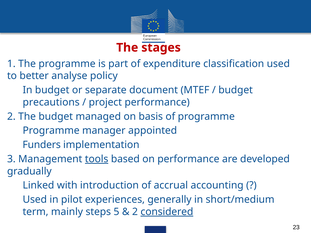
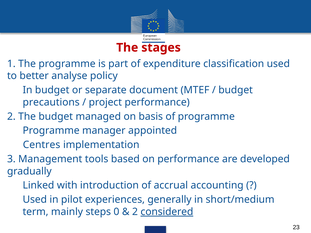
Funders: Funders -> Centres
tools underline: present -> none
5: 5 -> 0
